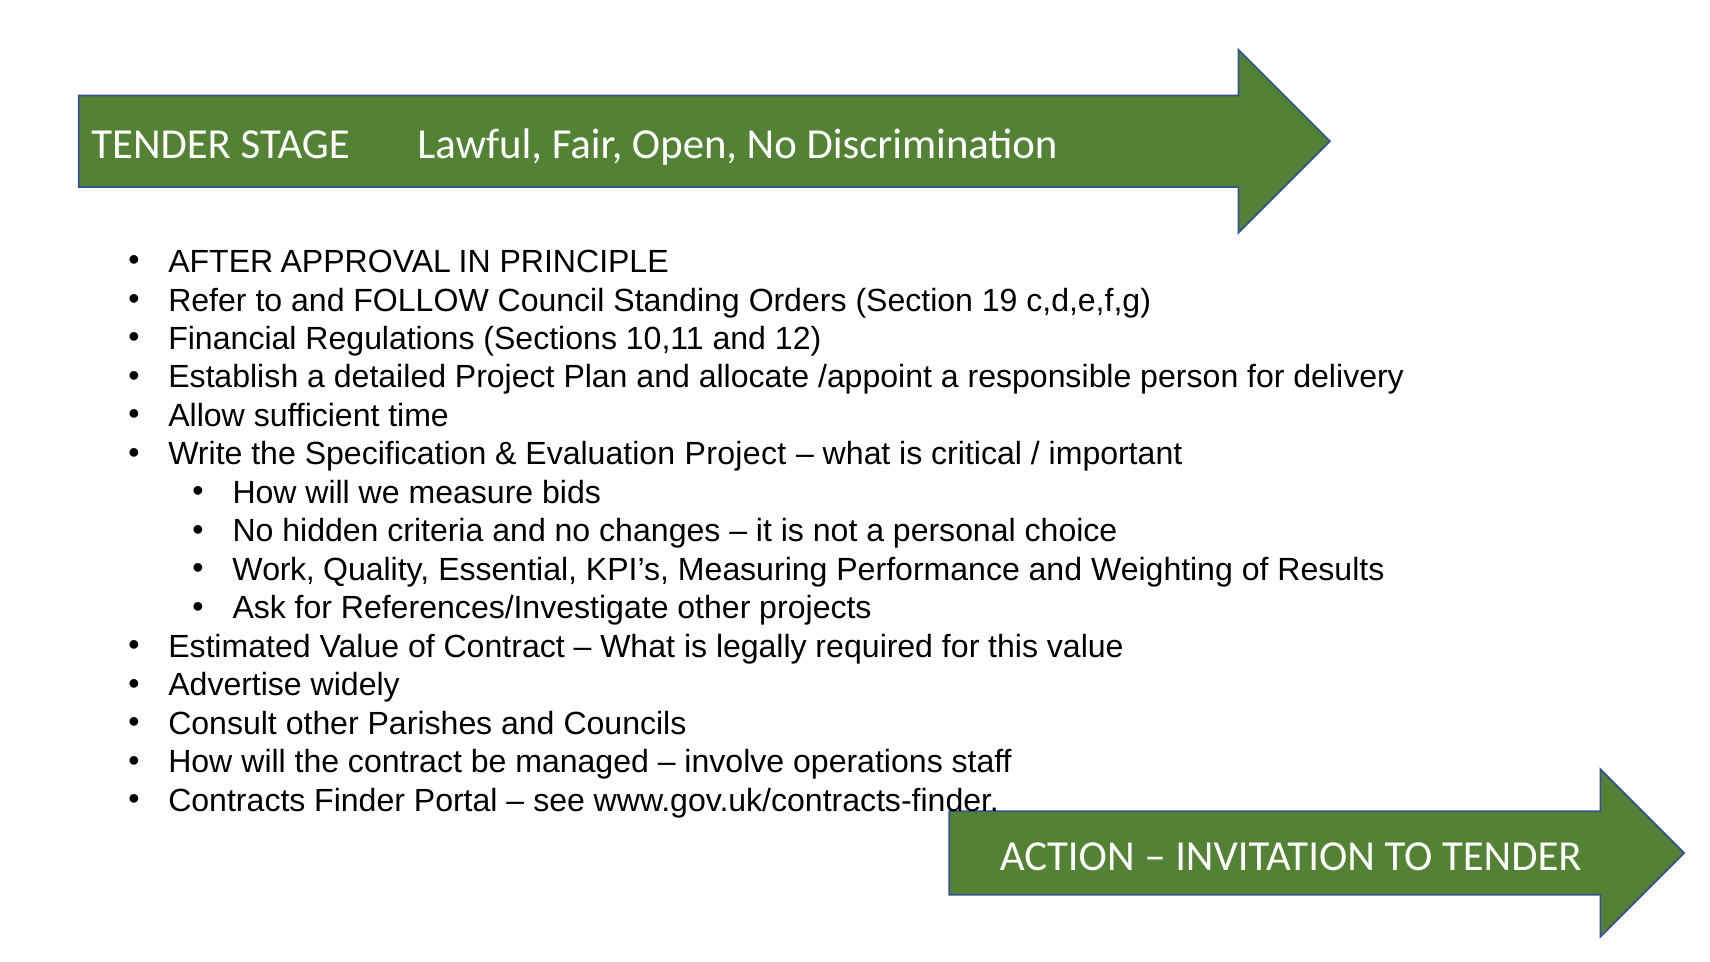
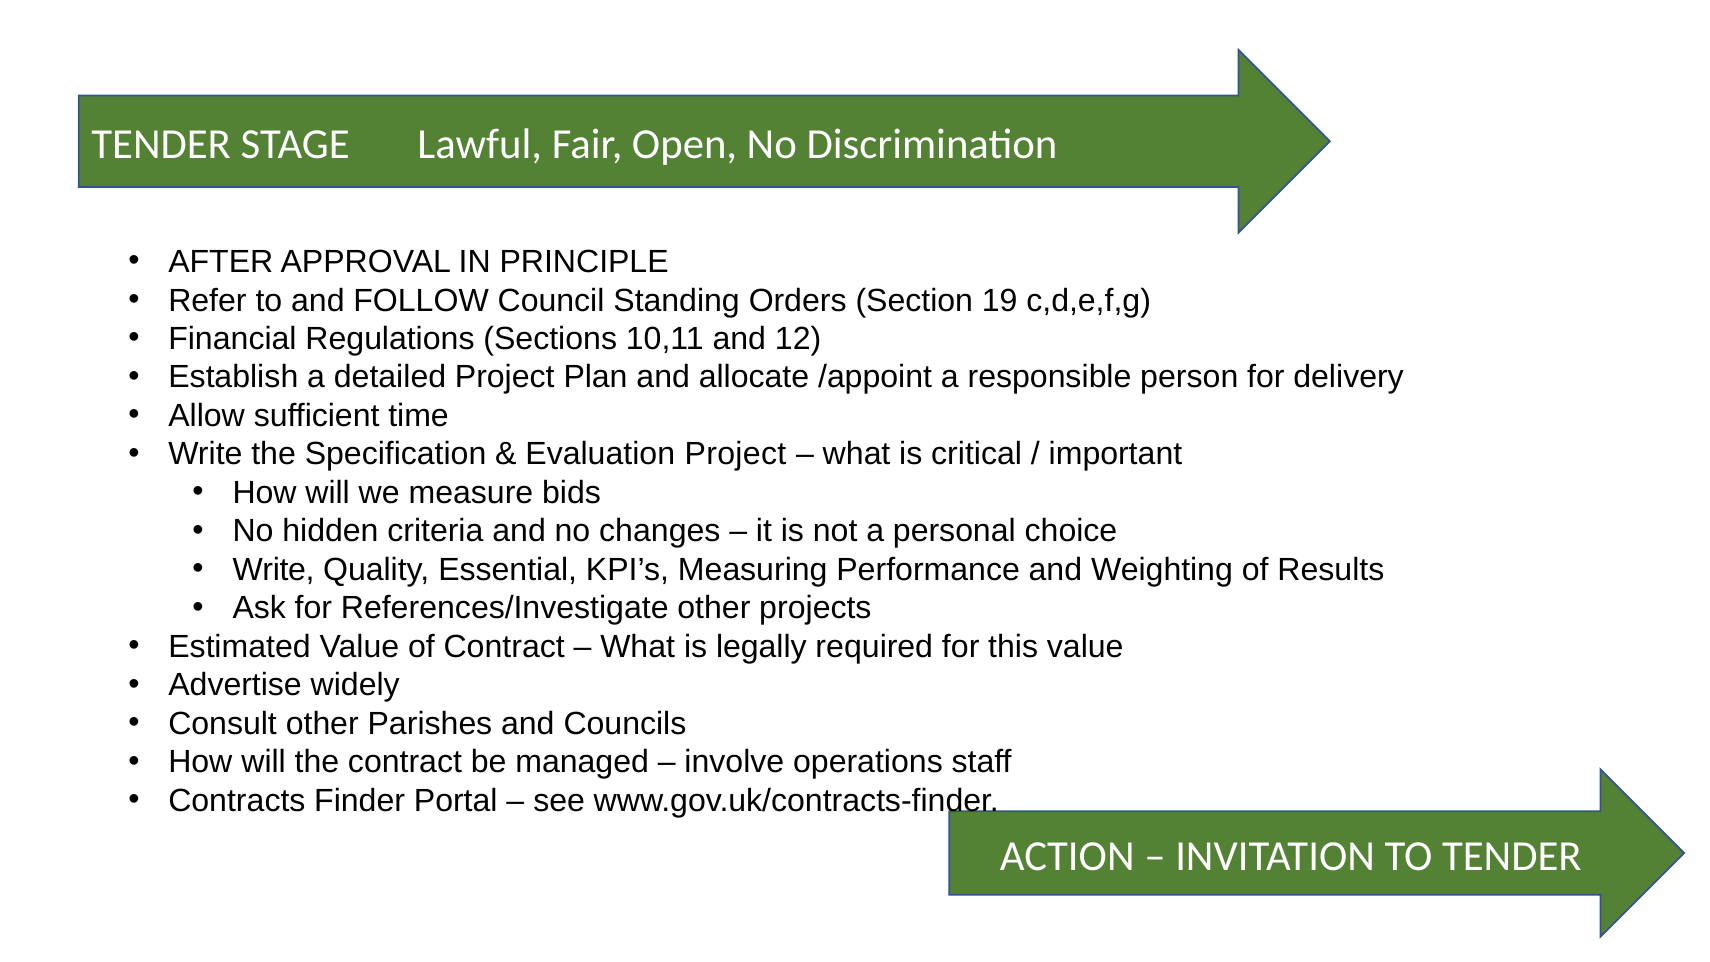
Work at (274, 570): Work -> Write
